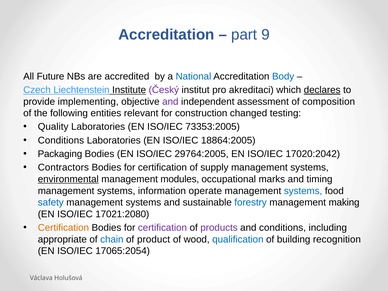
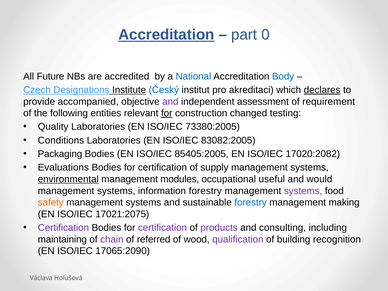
Accreditation at (166, 35) underline: none -> present
9: 9 -> 0
Liechtenstein: Liechtenstein -> Designations
Český colour: purple -> blue
implementing: implementing -> accompanied
composition: composition -> requirement
for at (167, 113) underline: none -> present
73353:2005: 73353:2005 -> 73380:2005
18864:2005: 18864:2005 -> 83082:2005
29764:2005: 29764:2005 -> 85405:2005
17020:2042: 17020:2042 -> 17020:2082
Contractors: Contractors -> Evaluations
marks: marks -> useful
timing: timing -> would
information operate: operate -> forestry
systems at (303, 191) colour: blue -> purple
safety colour: blue -> orange
17021:2080: 17021:2080 -> 17021:2075
Certification at (63, 228) colour: orange -> purple
and conditions: conditions -> consulting
appropriate: appropriate -> maintaining
chain colour: blue -> purple
product: product -> referred
qualification colour: blue -> purple
17065:2054: 17065:2054 -> 17065:2090
